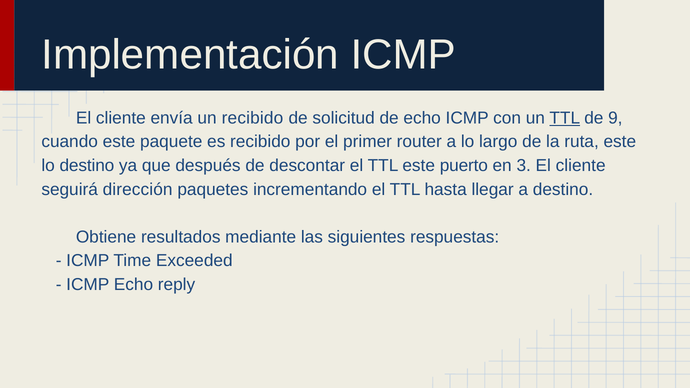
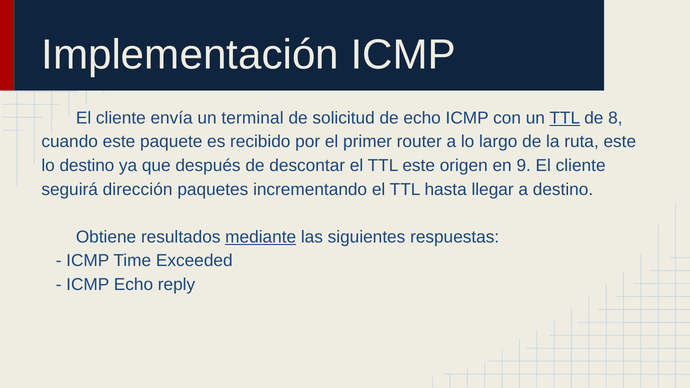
un recibido: recibido -> terminal
9: 9 -> 8
puerto: puerto -> origen
3: 3 -> 9
mediante underline: none -> present
